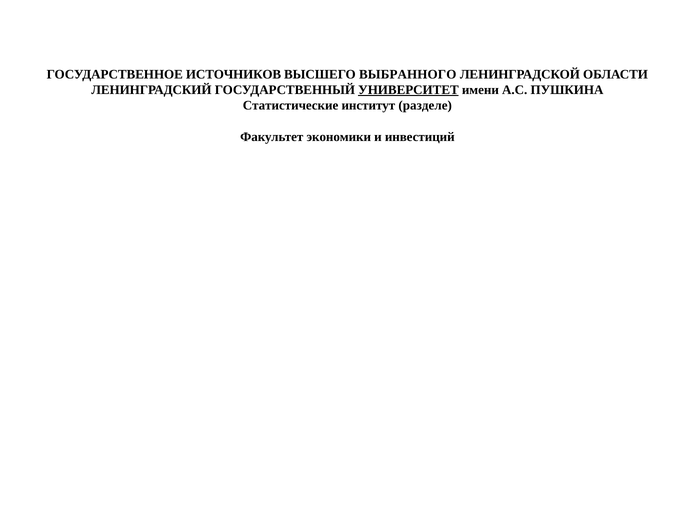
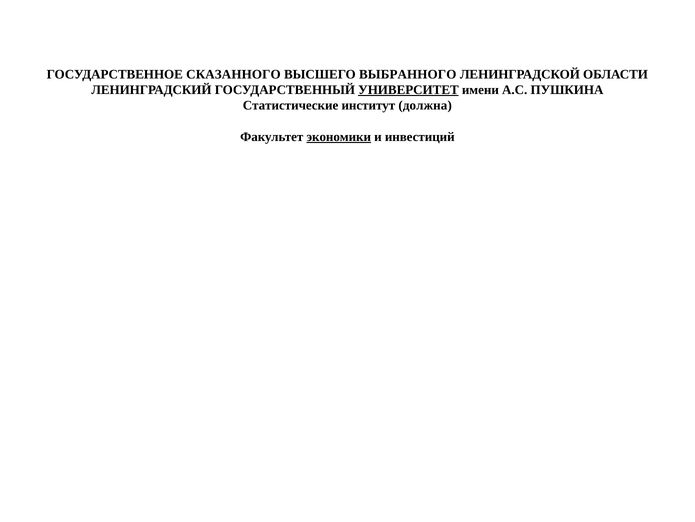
ИСТОЧНИКОВ: ИСТОЧНИКОВ -> СКАЗАННОГО
разделе: разделе -> должна
экономики underline: none -> present
